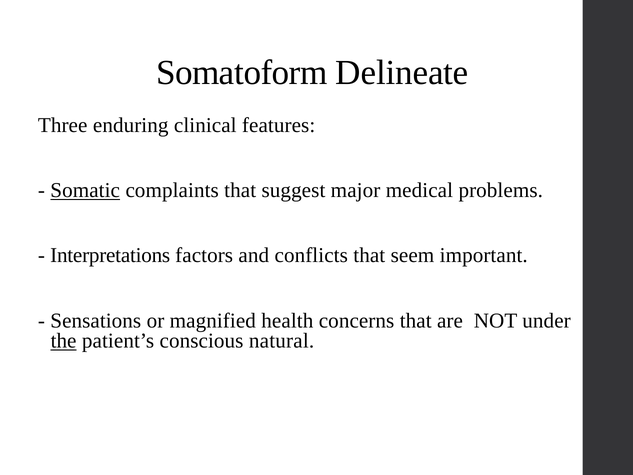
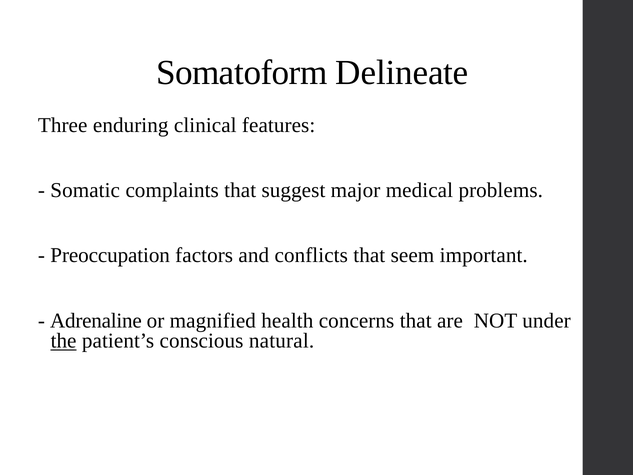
Somatic underline: present -> none
Interpretations: Interpretations -> Preoccupation
Sensations: Sensations -> Adrenaline
